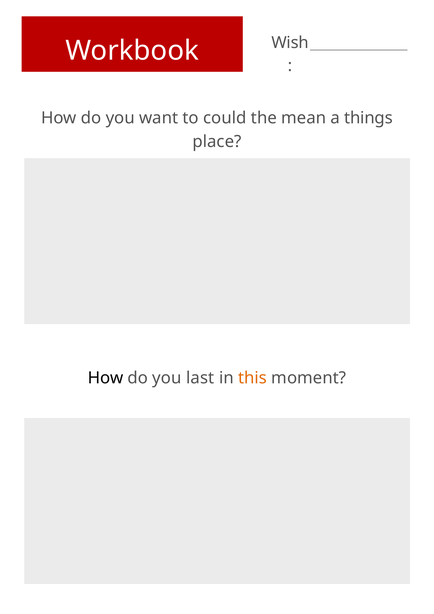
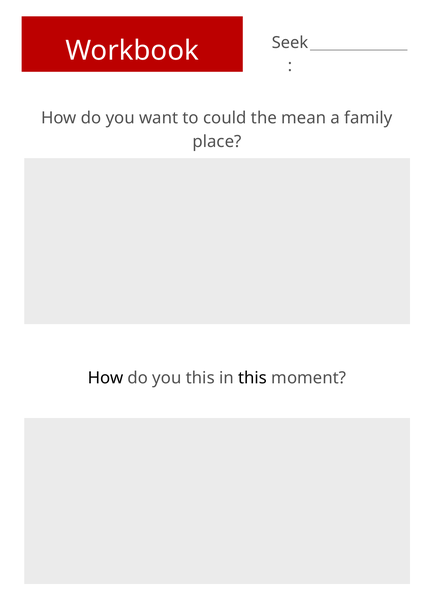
Wish: Wish -> Seek
things: things -> family
you last: last -> this
this at (253, 378) colour: orange -> black
